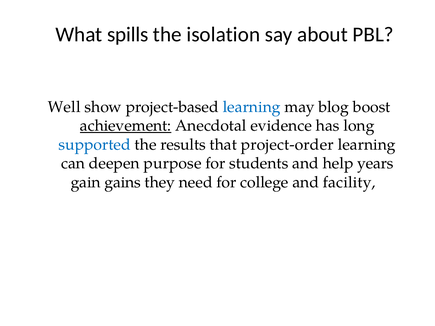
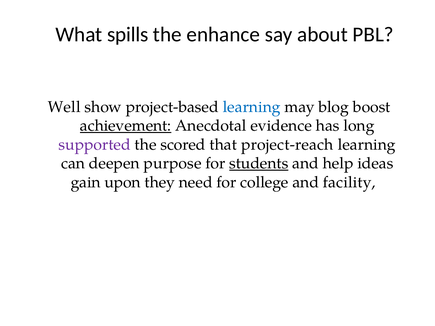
isolation: isolation -> enhance
supported colour: blue -> purple
results: results -> scored
project-order: project-order -> project-reach
students underline: none -> present
years: years -> ideas
gains: gains -> upon
